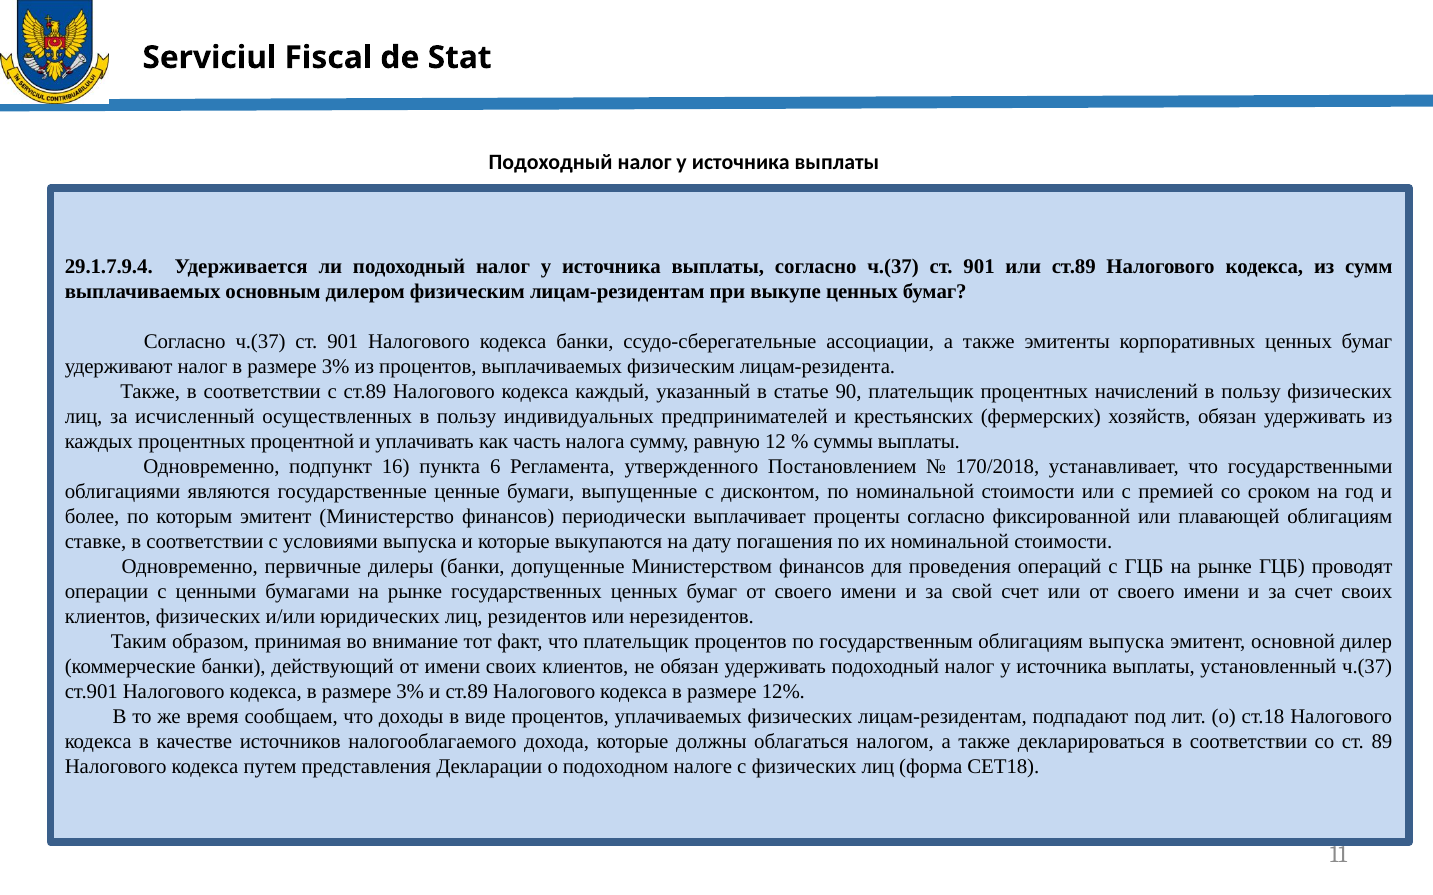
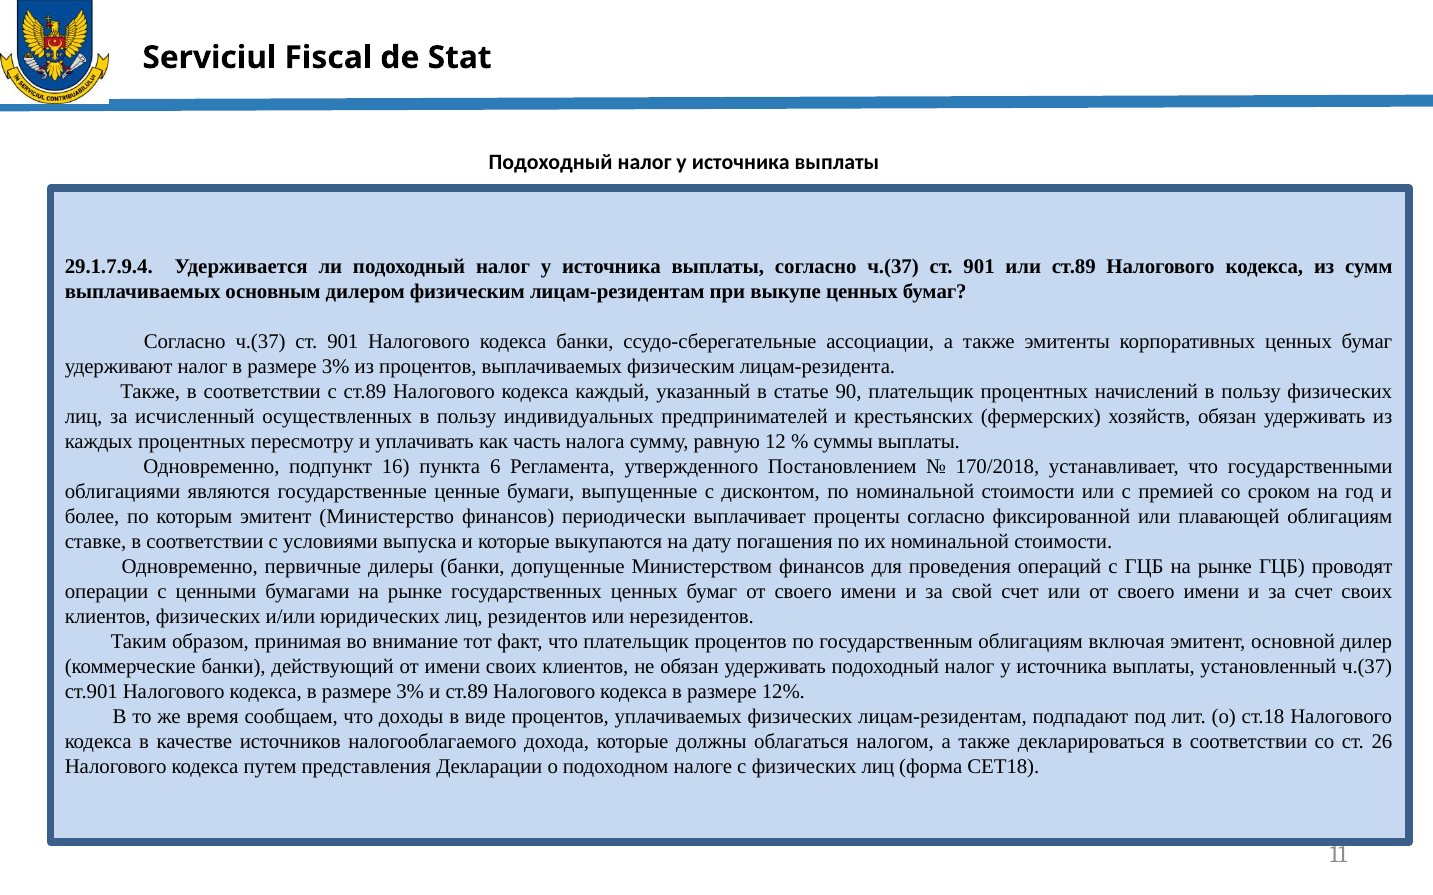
процентной: процентной -> пересмотру
облигациям выпуска: выпуска -> включая
89: 89 -> 26
